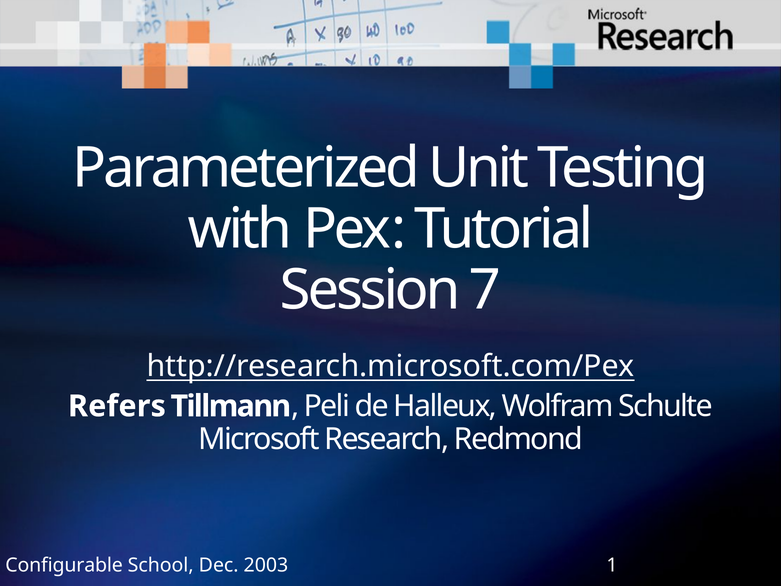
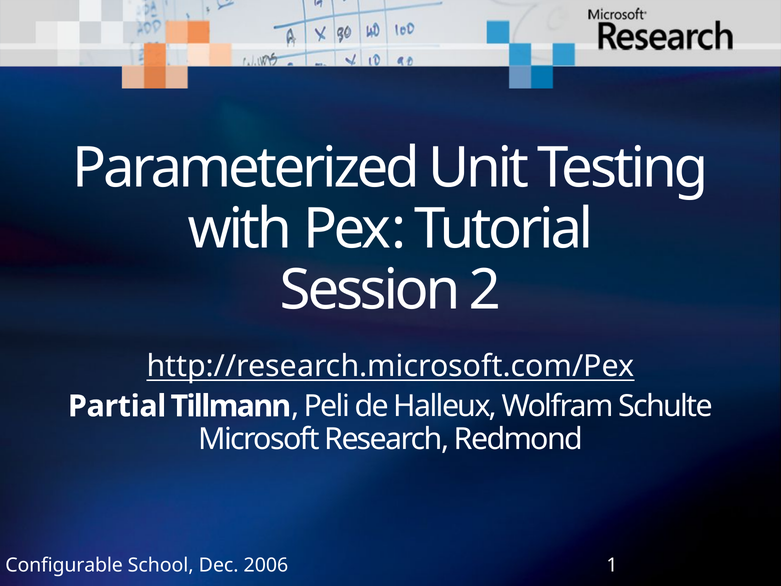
7: 7 -> 2
Refers: Refers -> Partial
2003: 2003 -> 2006
